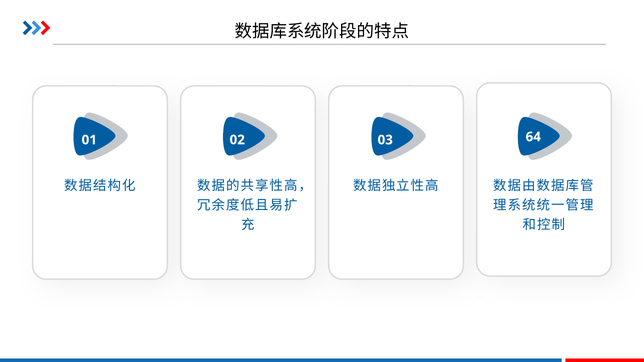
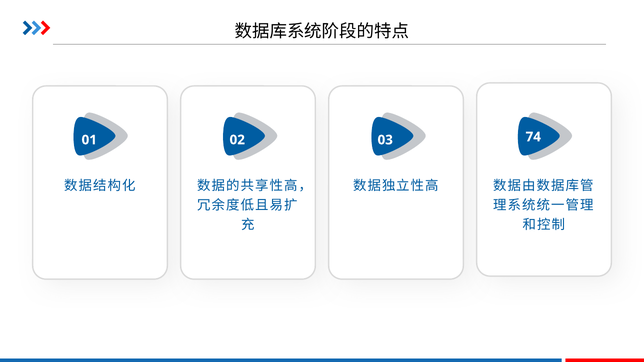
64: 64 -> 74
